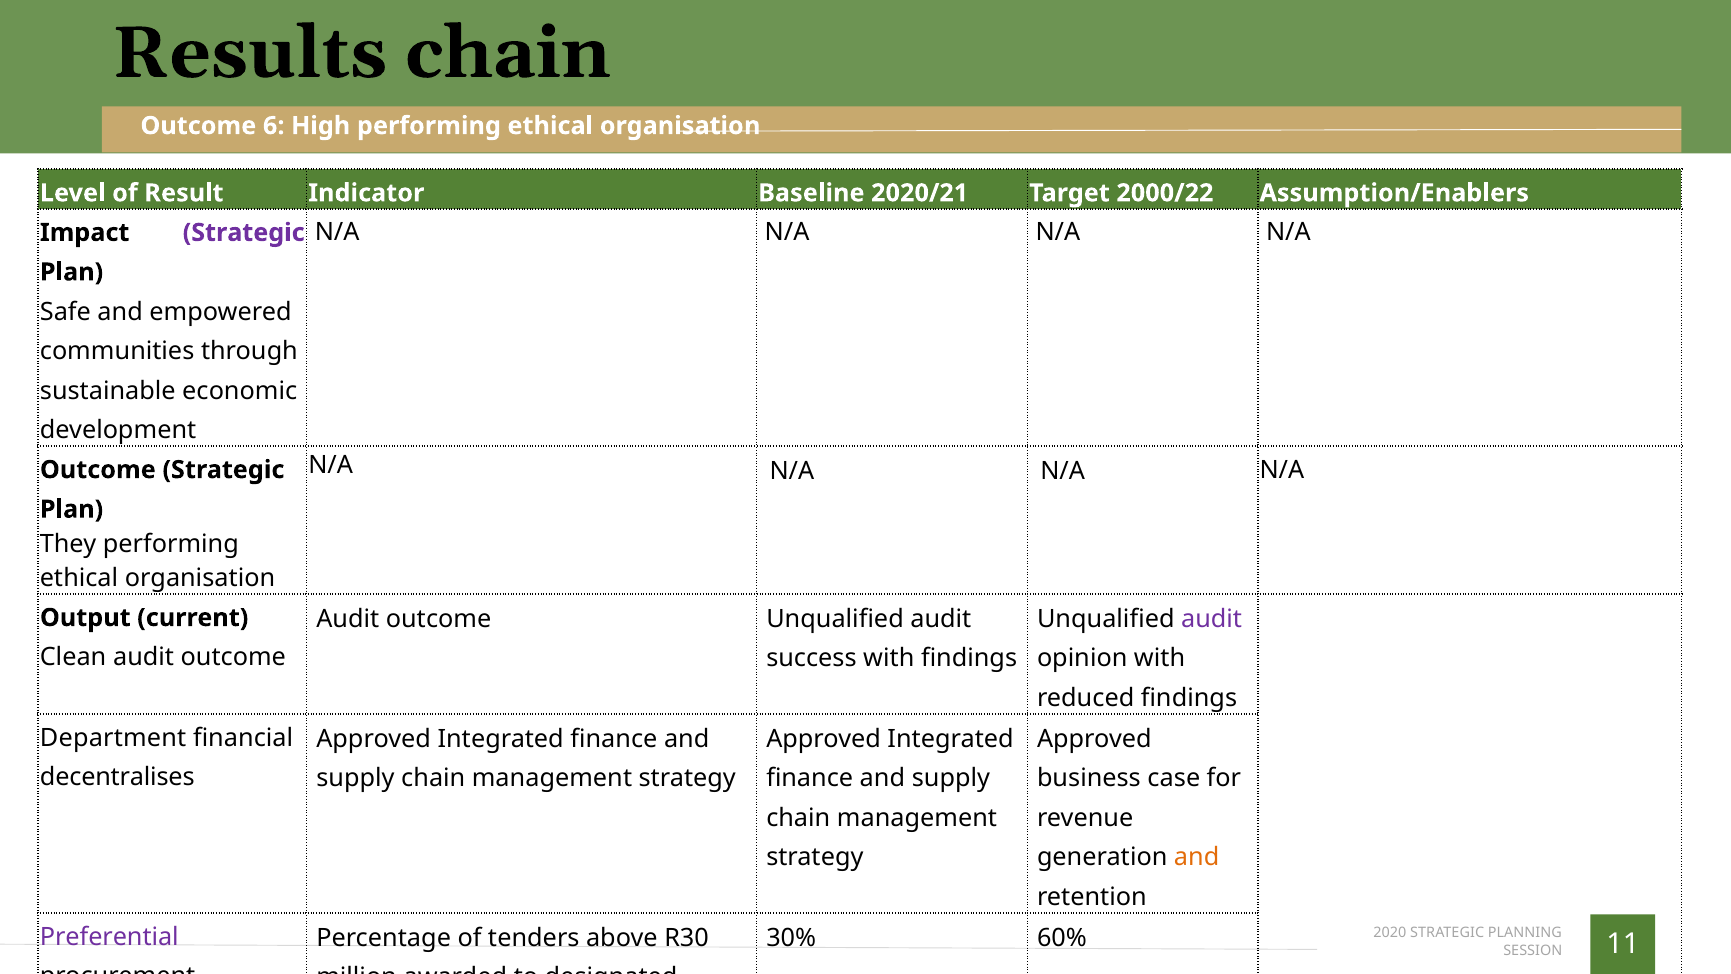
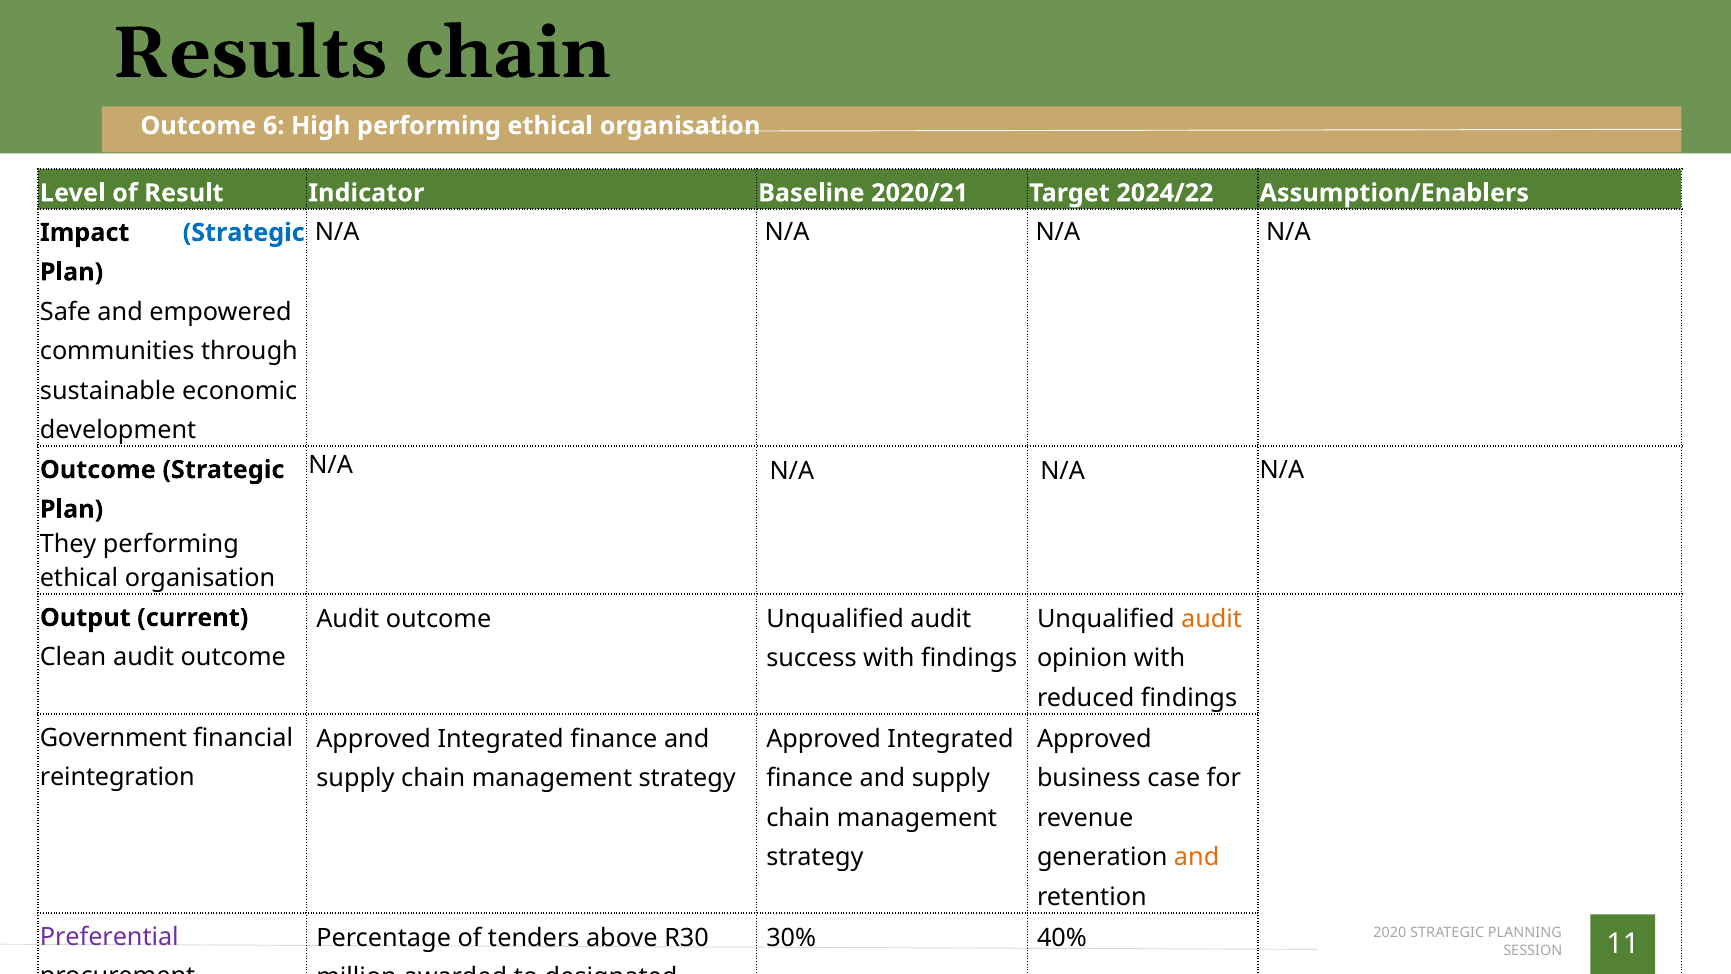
2000/22: 2000/22 -> 2024/22
Strategic at (244, 233) colour: purple -> blue
audit at (1212, 619) colour: purple -> orange
Department: Department -> Government
decentralises: decentralises -> reintegration
60%: 60% -> 40%
